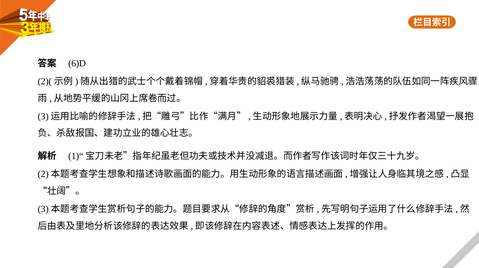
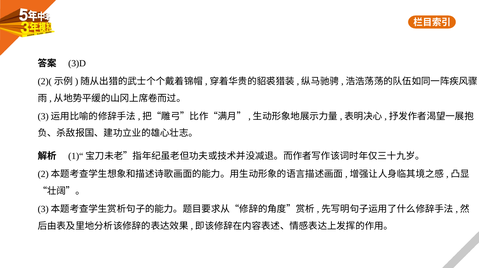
6)D: 6)D -> 3)D
